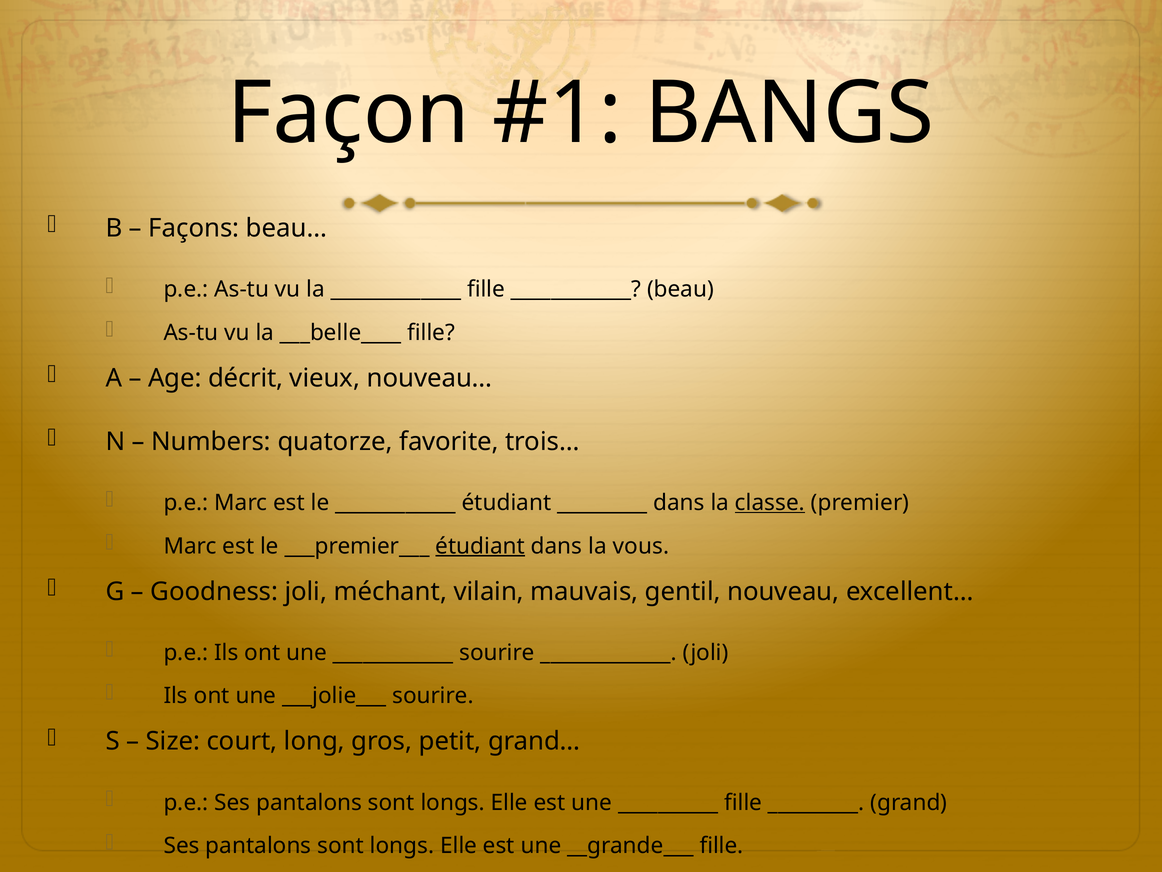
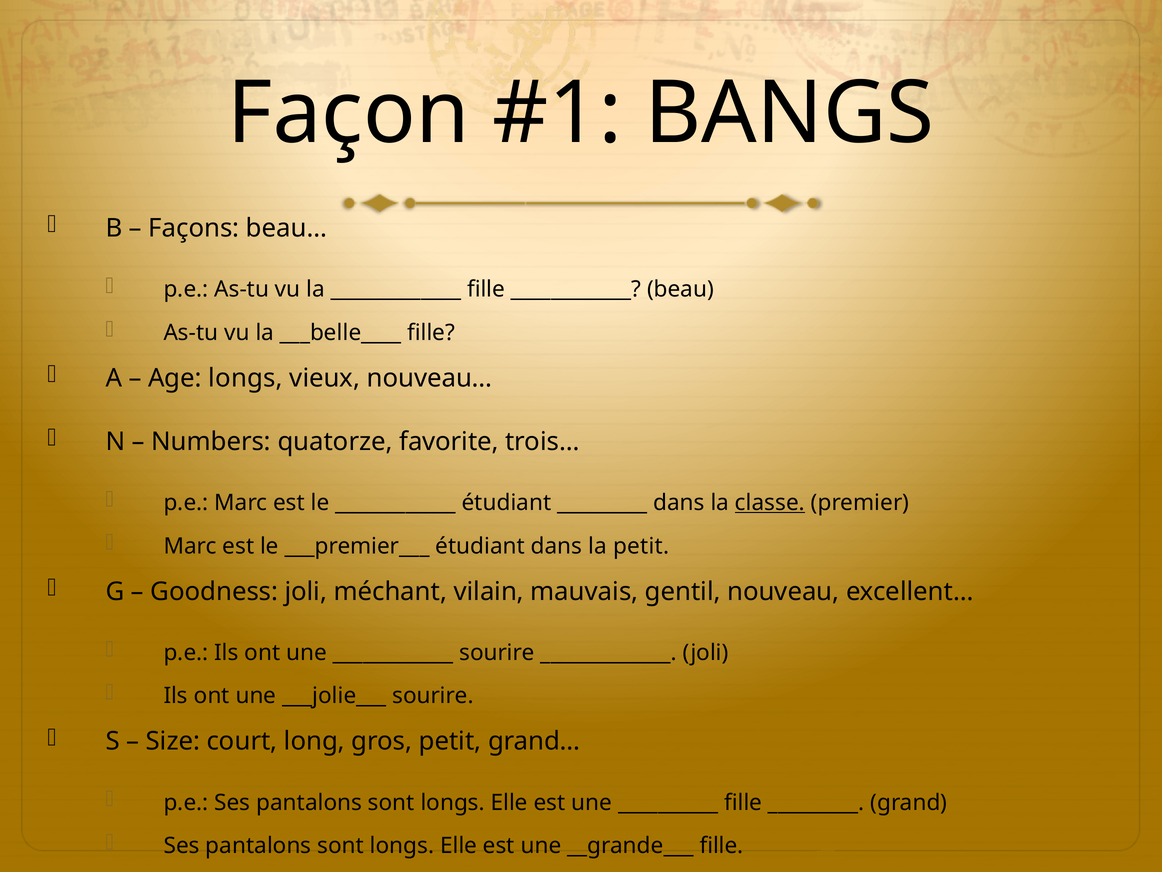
Age décrit: décrit -> longs
étudiant at (480, 546) underline: present -> none
la vous: vous -> petit
